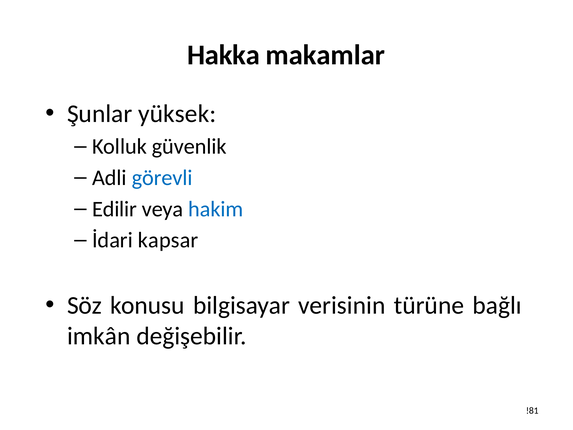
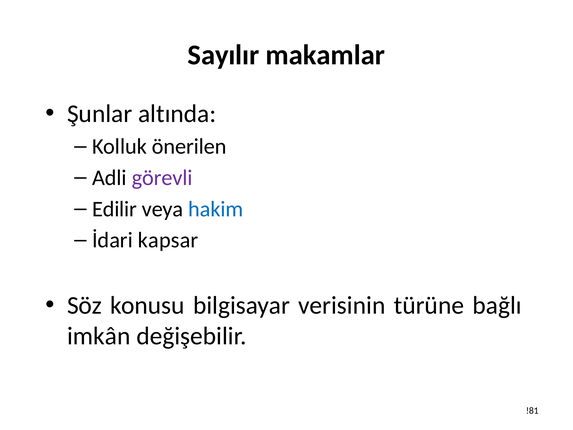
Hakka: Hakka -> Sayılır
yüksek: yüksek -> altında
güvenlik: güvenlik -> önerilen
görevli colour: blue -> purple
